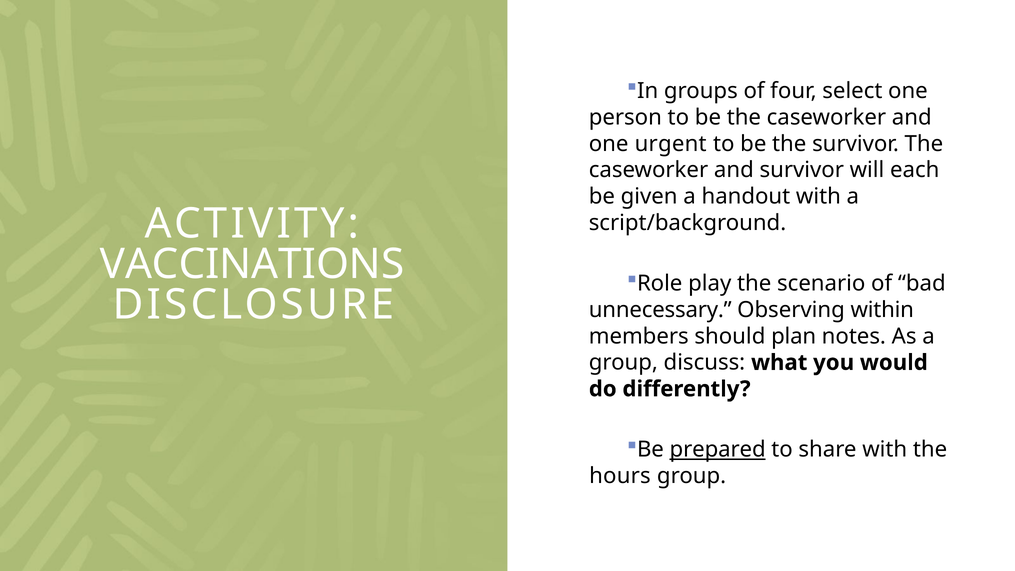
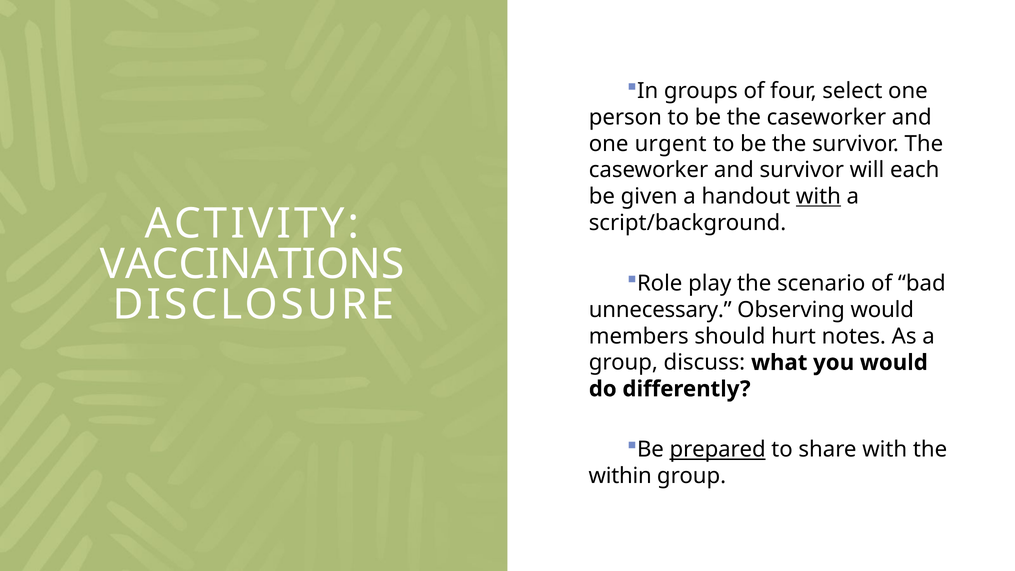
with at (818, 196) underline: none -> present
Observing within: within -> would
plan: plan -> hurt
hours: hours -> within
